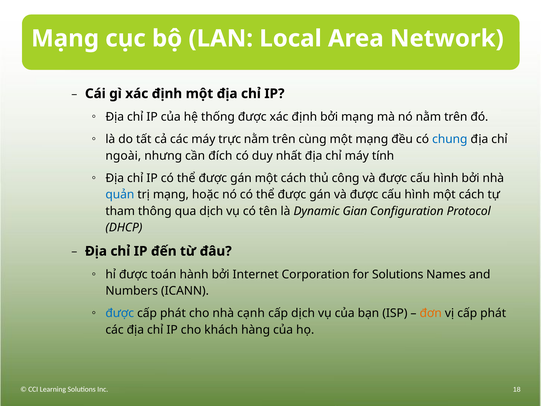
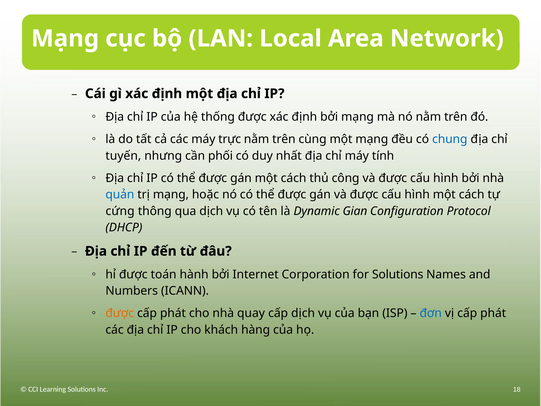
ngoài: ngoài -> tuyến
đích: đích -> phối
tham: tham -> cứng
được at (120, 313) colour: blue -> orange
cạnh: cạnh -> quay
đơn colour: orange -> blue
